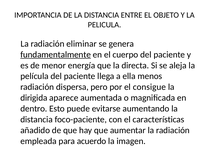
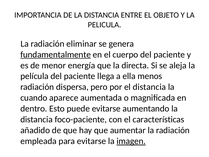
el consigue: consigue -> distancia
dirigida: dirigida -> cuando
para acuerdo: acuerdo -> evitarse
imagen underline: none -> present
